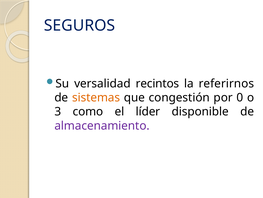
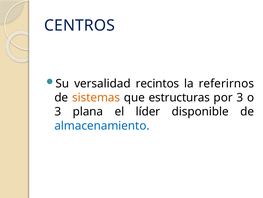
SEGUROS: SEGUROS -> CENTROS
congestión: congestión -> estructuras
por 0: 0 -> 3
como: como -> plana
almacenamiento colour: purple -> blue
